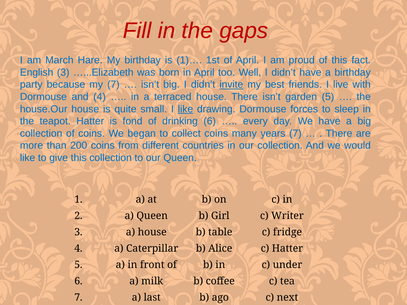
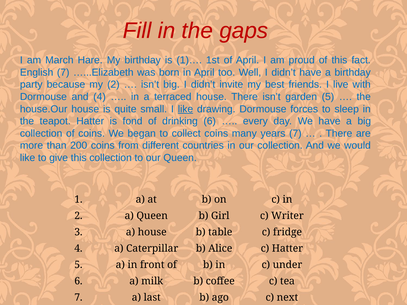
English 3: 3 -> 7
my 7: 7 -> 2
invite underline: present -> none
